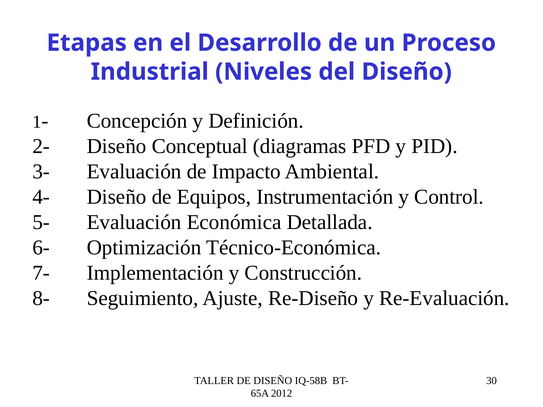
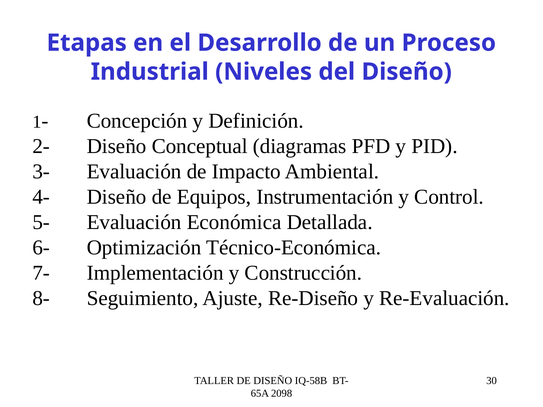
2012: 2012 -> 2098
